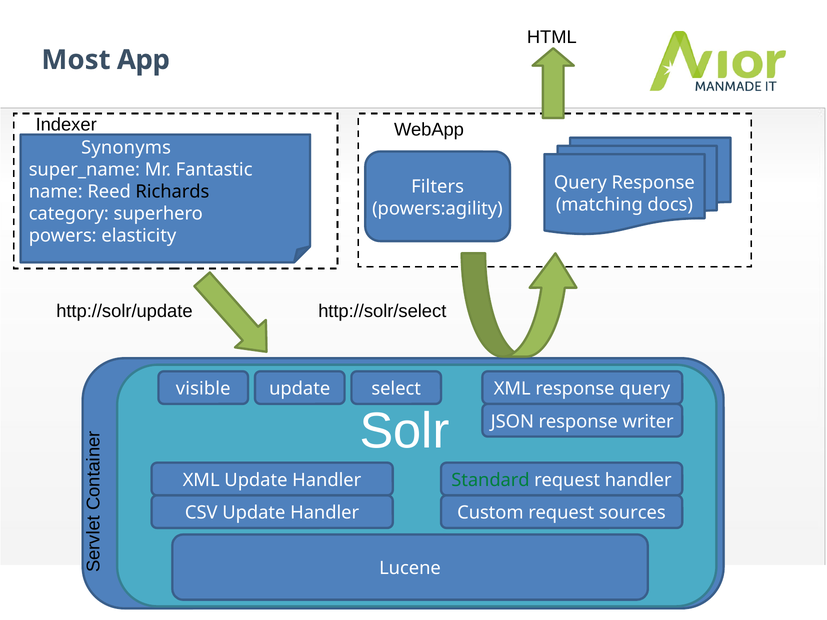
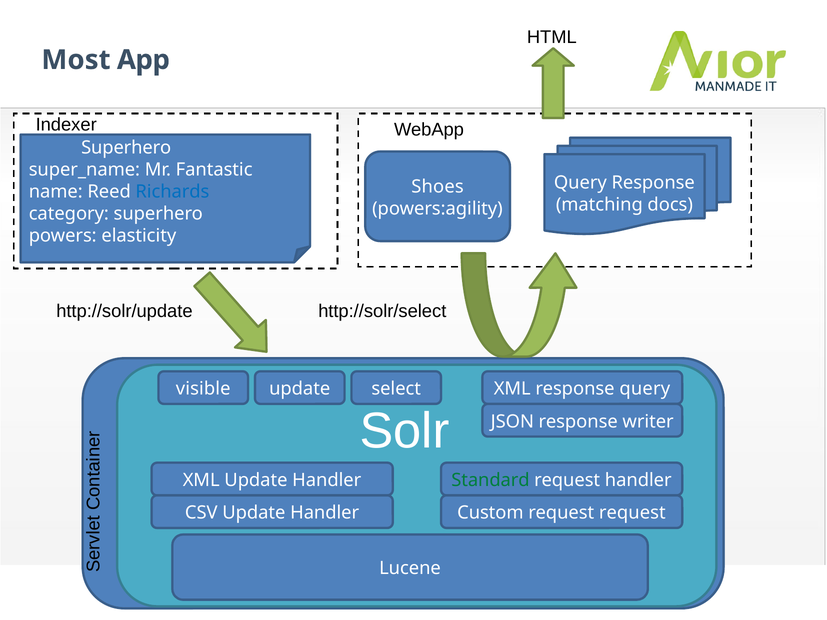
Synonyms at (126, 148): Synonyms -> Superhero
Filters: Filters -> Shoes
Richards colour: black -> blue
request sources: sources -> request
